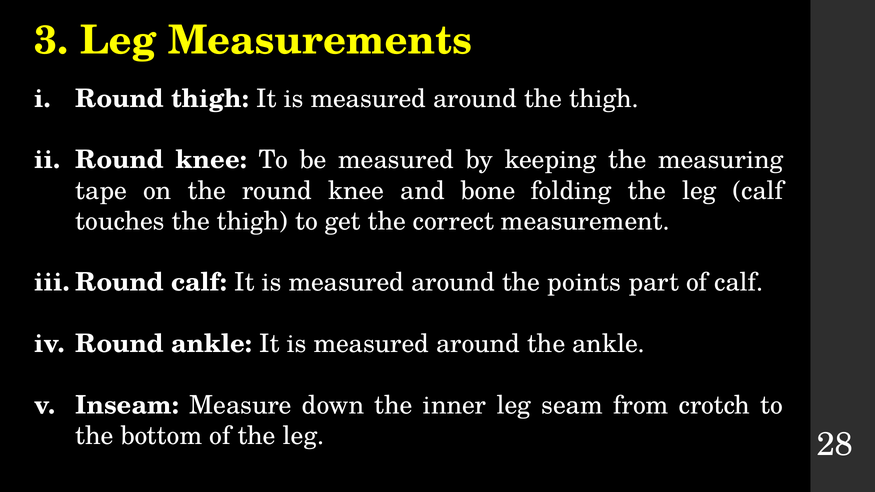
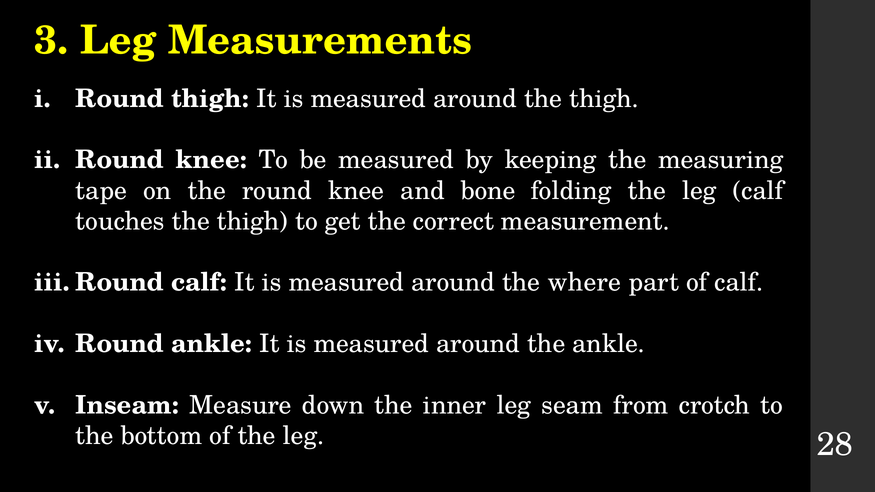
points: points -> where
